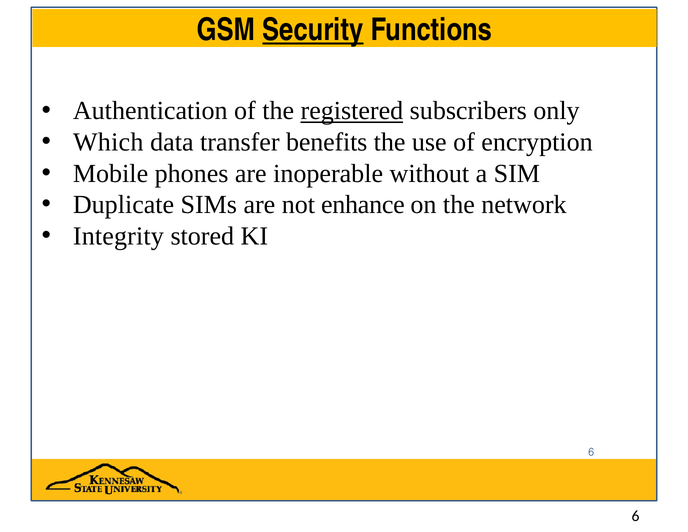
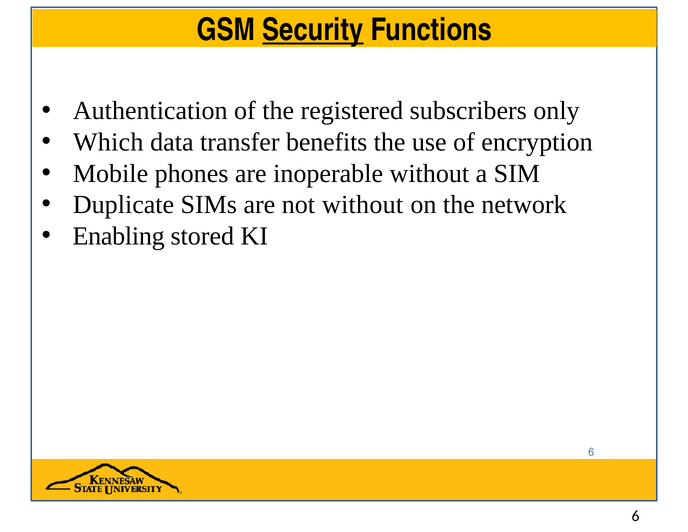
registered underline: present -> none
not enhance: enhance -> without
Integrity: Integrity -> Enabling
